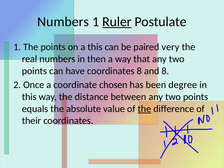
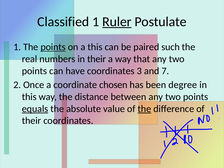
Numbers at (63, 22): Numbers -> Classified
points at (53, 47) underline: none -> present
very: very -> such
in then: then -> their
coordinates 8: 8 -> 3
and 8: 8 -> 7
equals underline: none -> present
